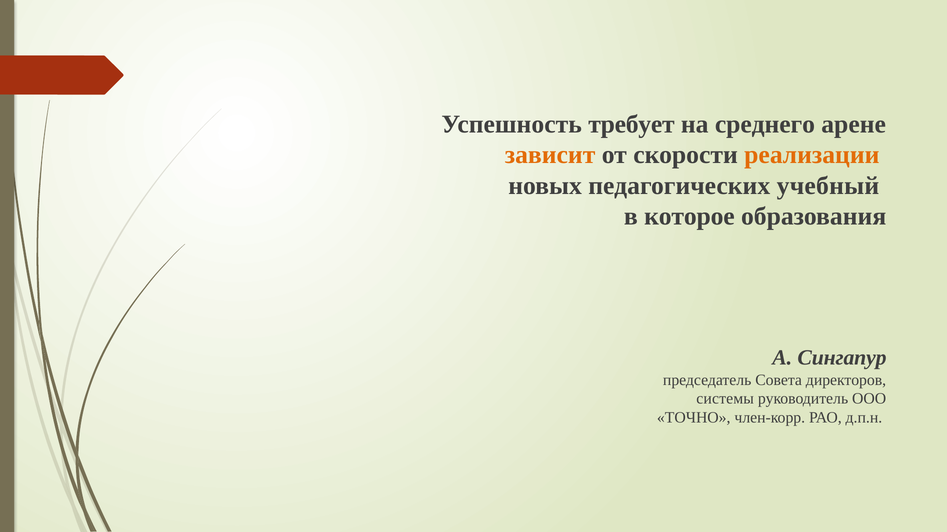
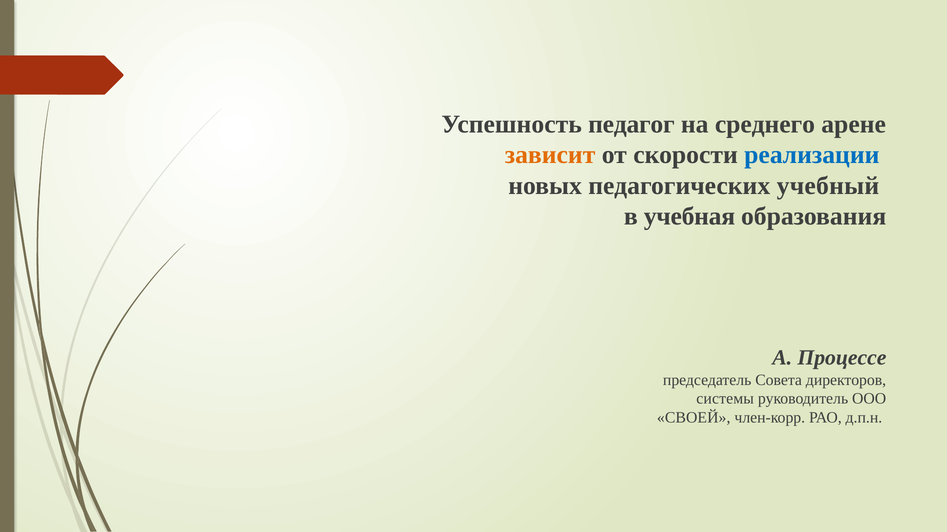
требует: требует -> педагог
реализации colour: orange -> blue
которое: которое -> учебная
Сингапур: Сингапур -> Процессе
ТОЧНО: ТОЧНО -> СВОЕЙ
